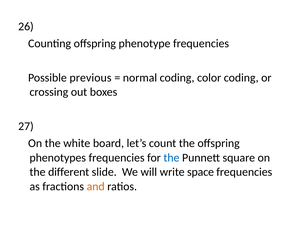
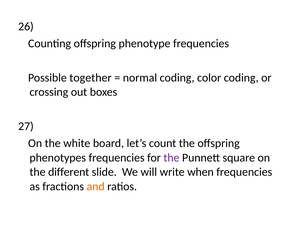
previous: previous -> together
the at (171, 158) colour: blue -> purple
space: space -> when
